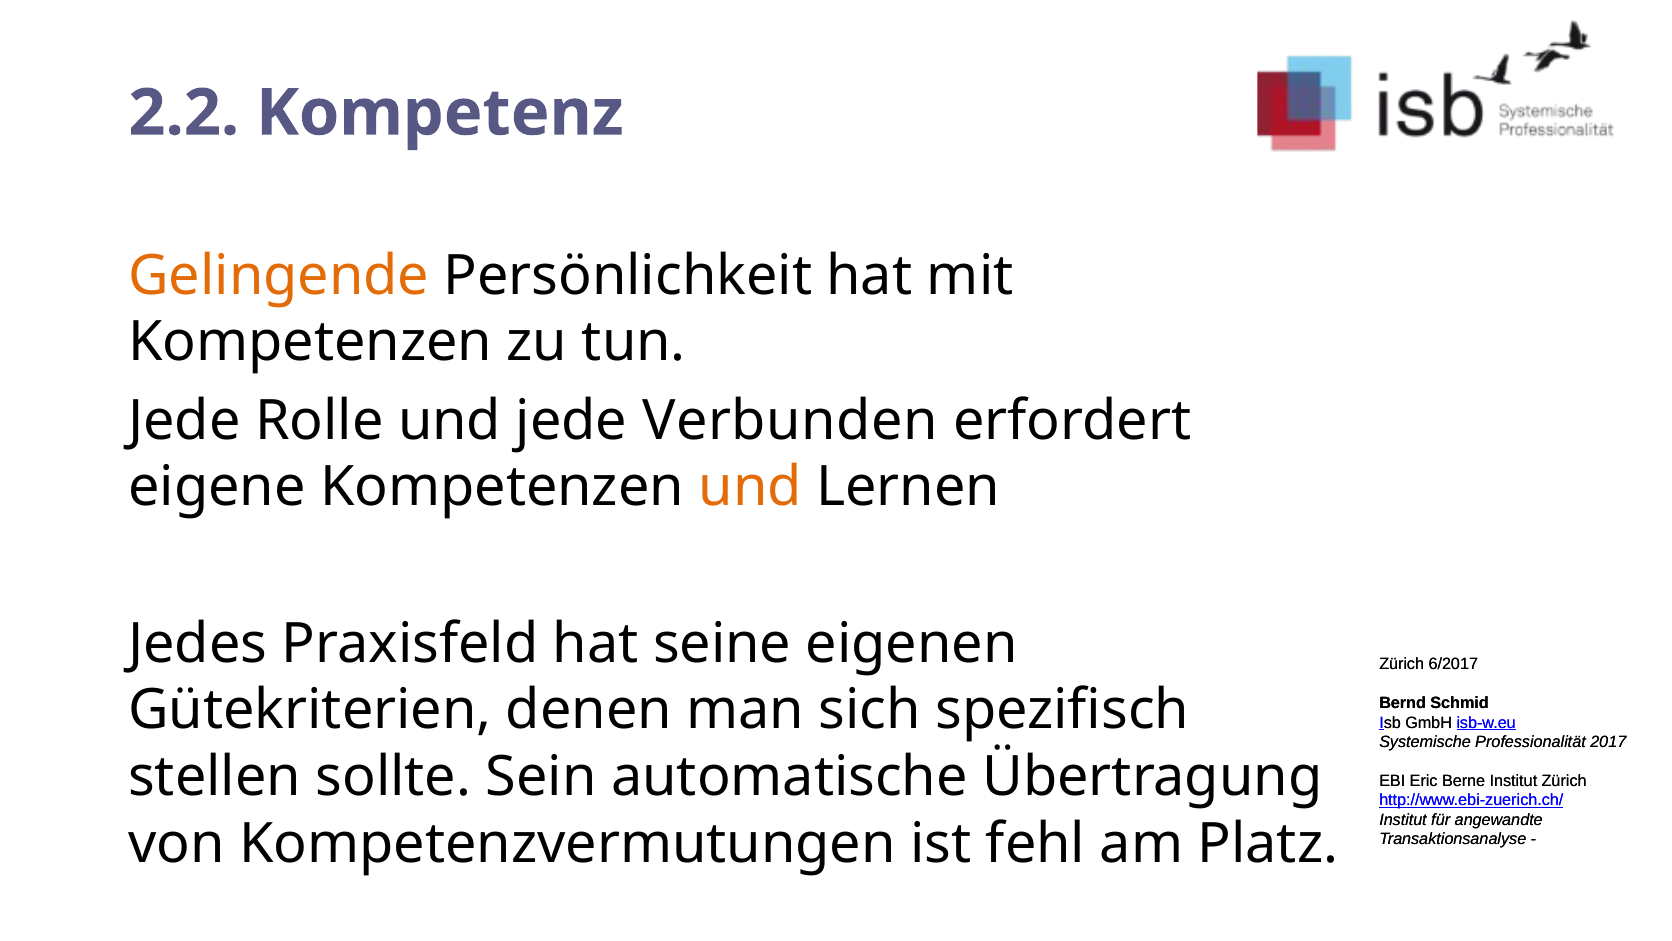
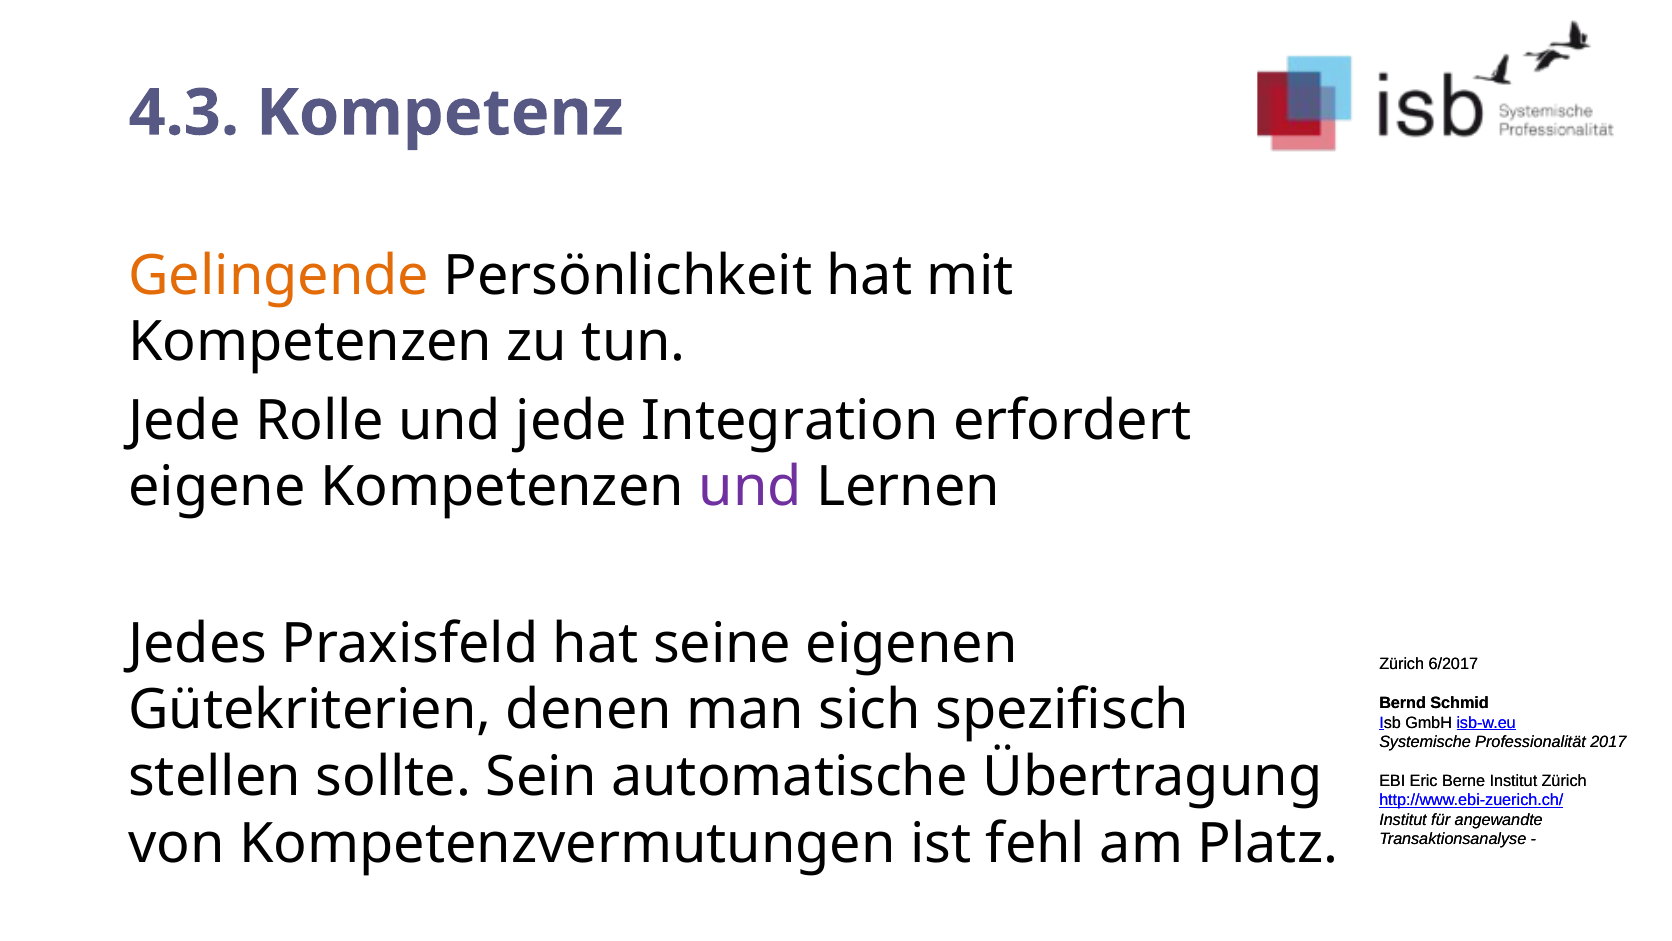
2.2: 2.2 -> 4.3
Verbunden: Verbunden -> Integration
und at (750, 487) colour: orange -> purple
